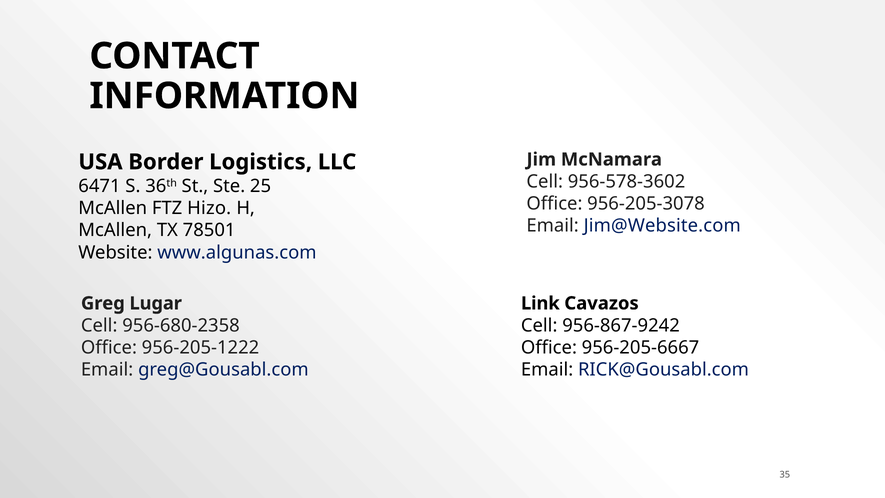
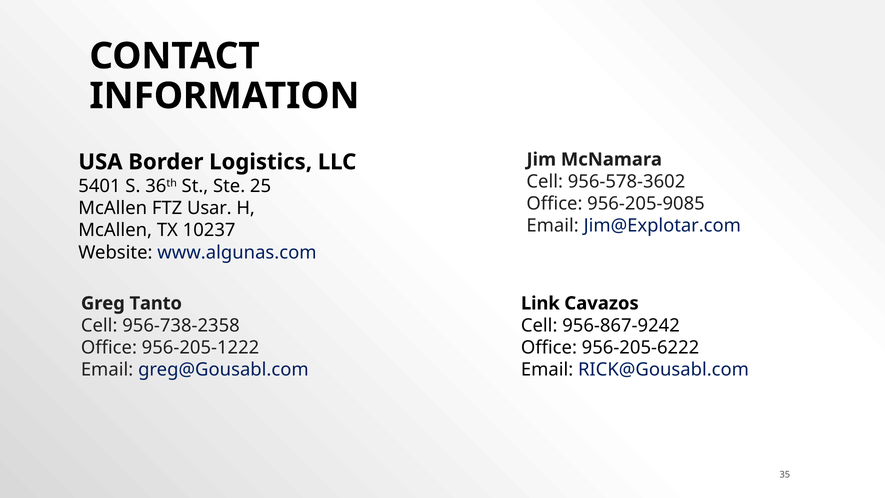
6471: 6471 -> 5401
956-205-3078: 956-205-3078 -> 956-205-9085
Hizo: Hizo -> Usar
Jim@Website.com: Jim@Website.com -> Jim@Explotar.com
78501: 78501 -> 10237
Lugar: Lugar -> Tanto
956-680-2358: 956-680-2358 -> 956-738-2358
956-205-6667: 956-205-6667 -> 956-205-6222
